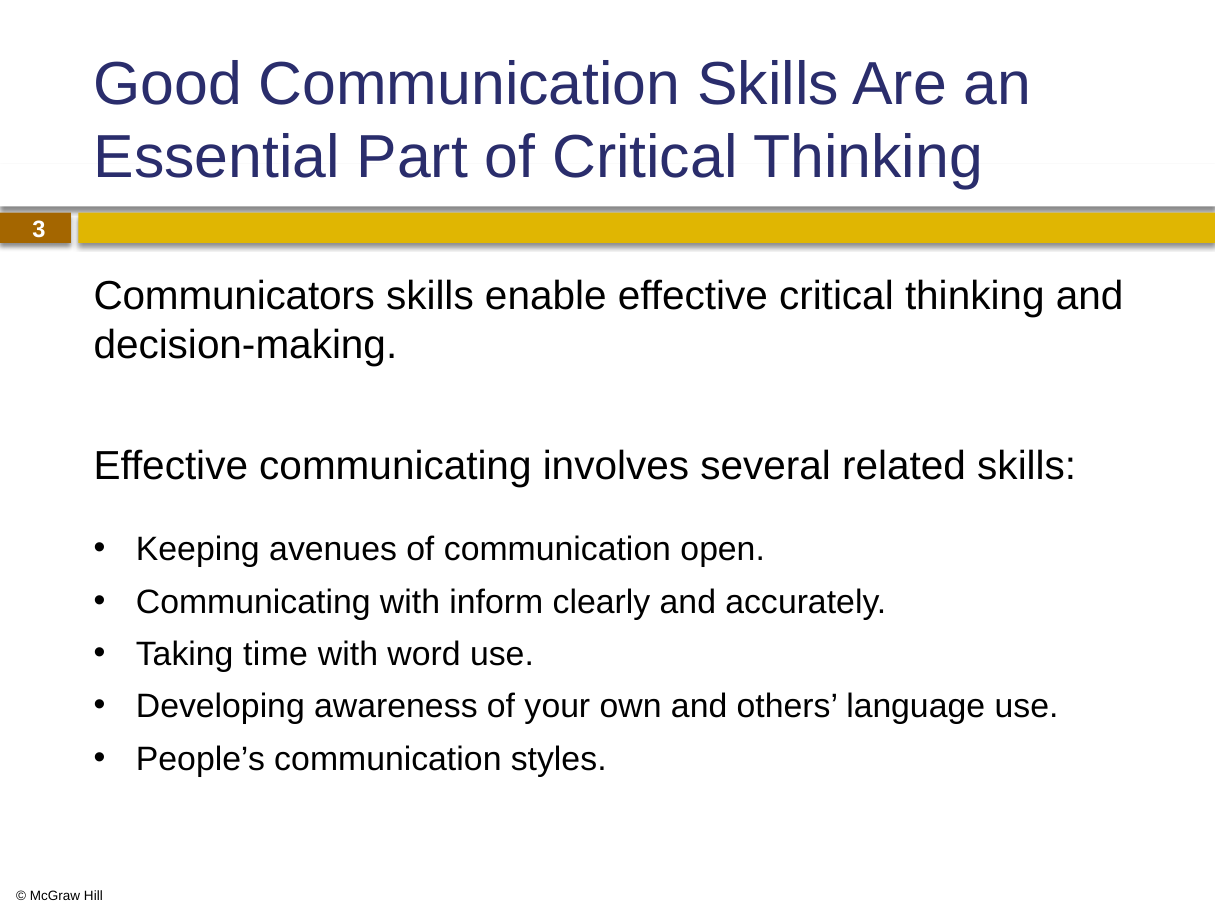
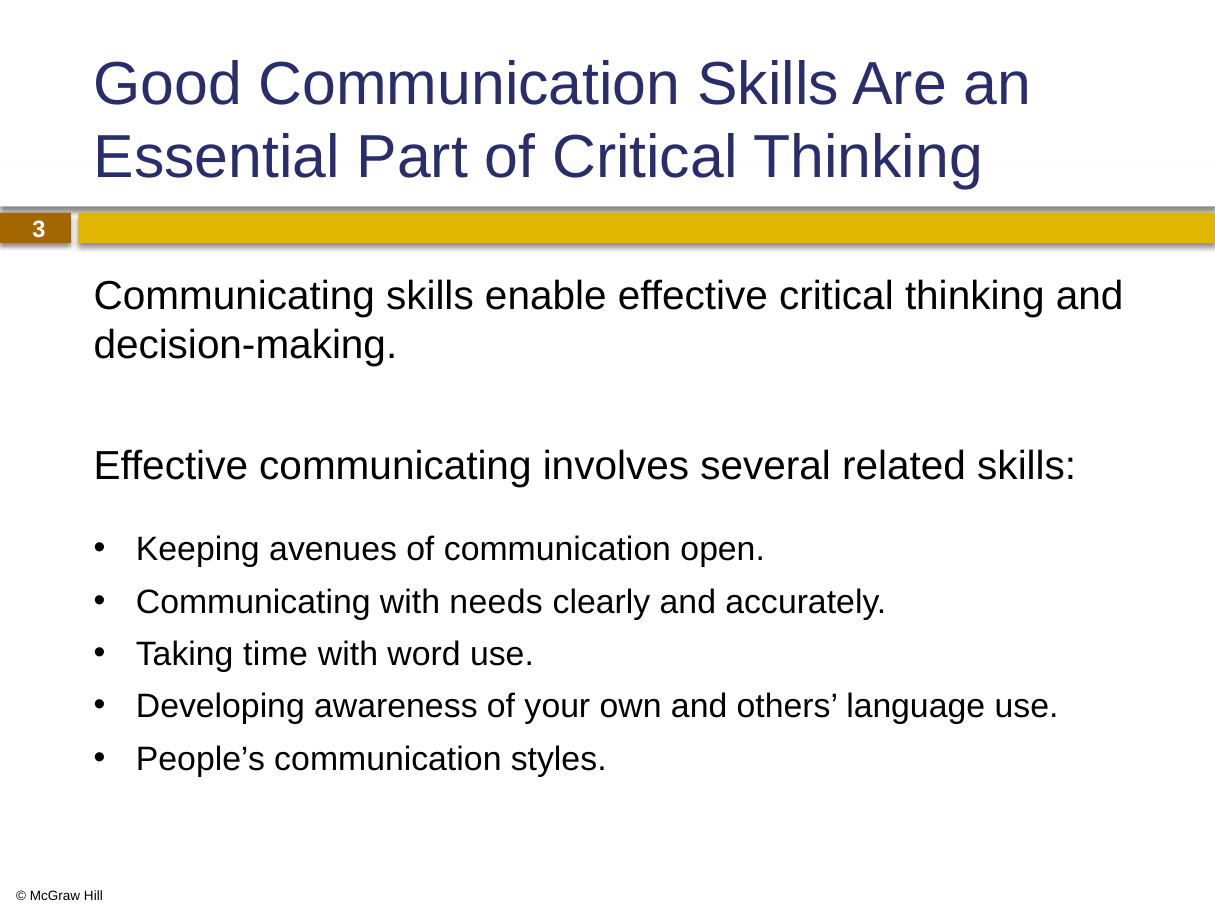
Communicators at (234, 296): Communicators -> Communicating
inform: inform -> needs
